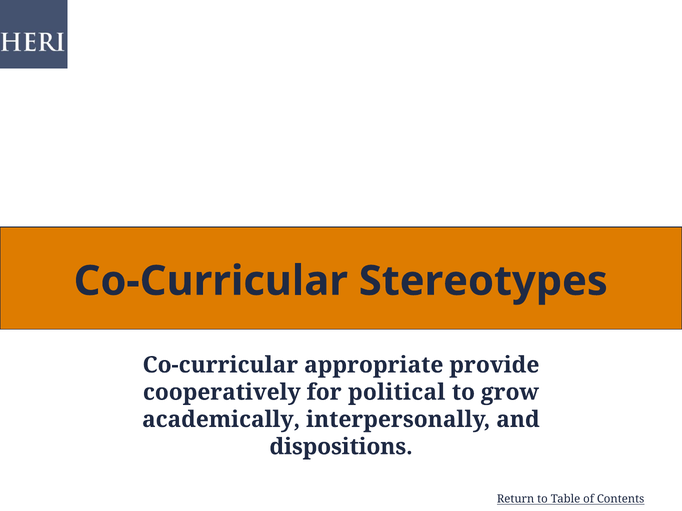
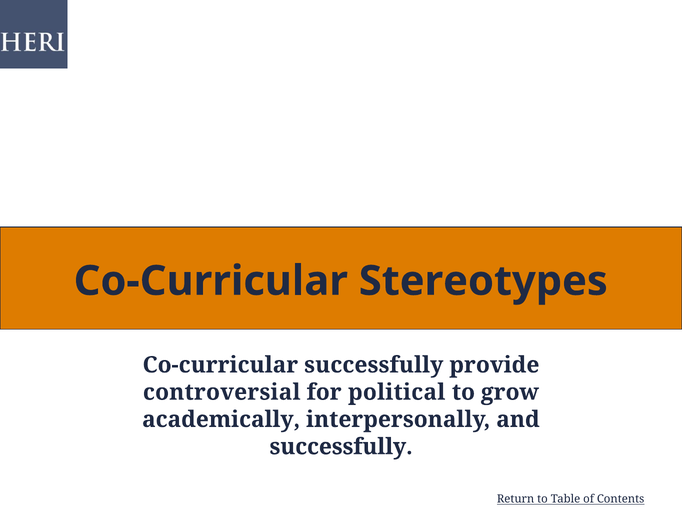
Co-curricular appropriate: appropriate -> successfully
cooperatively: cooperatively -> controversial
dispositions at (341, 447): dispositions -> successfully
